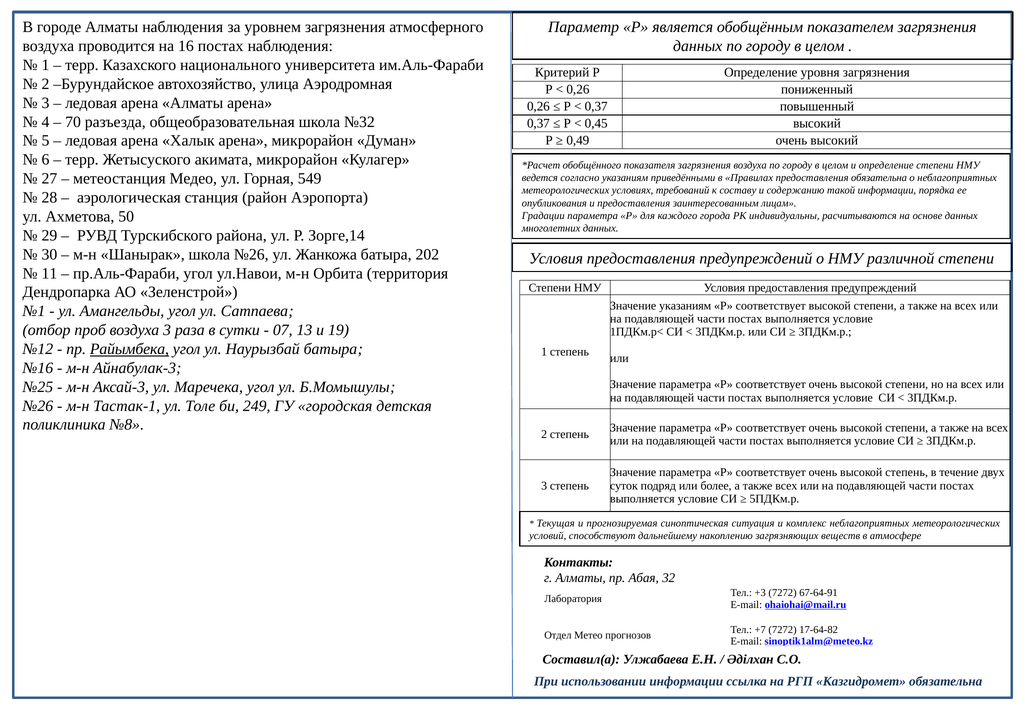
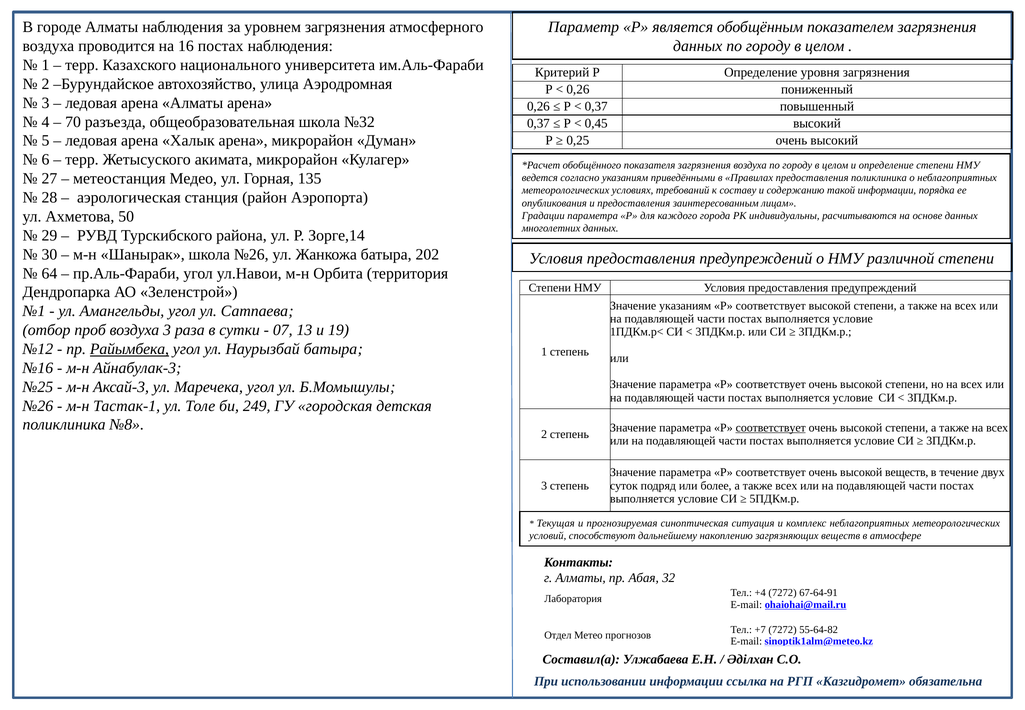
0,49: 0,49 -> 0,25
549: 549 -> 135
предоставления обязательна: обязательна -> поликлиника
11: 11 -> 64
соответствует at (771, 428) underline: none -> present
высокой степень: степень -> веществ
+3: +3 -> +4
17-64-82: 17-64-82 -> 55-64-82
